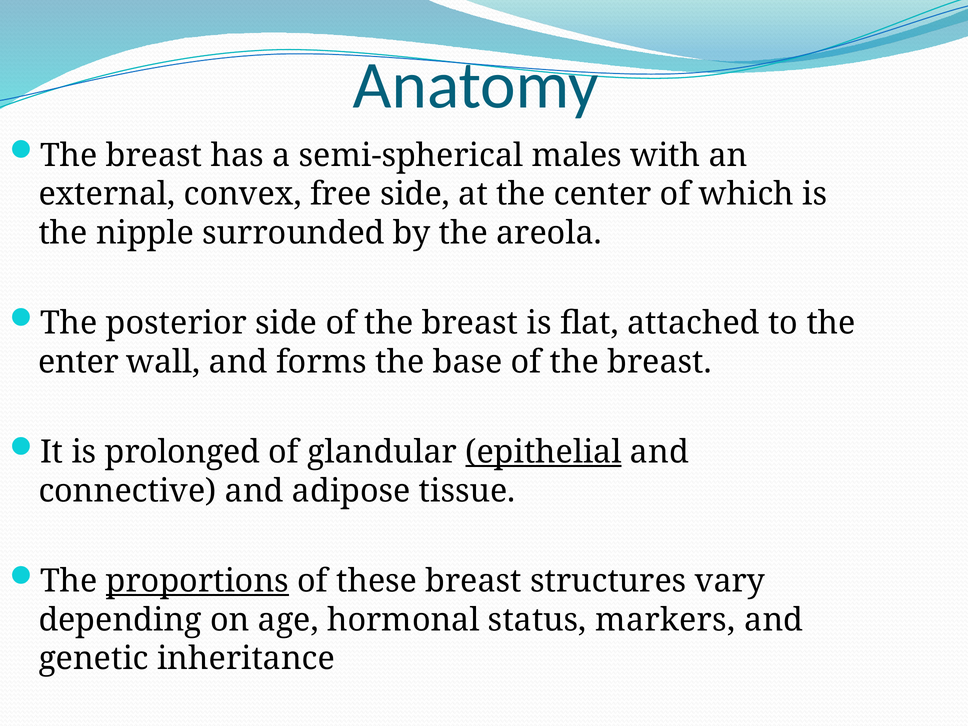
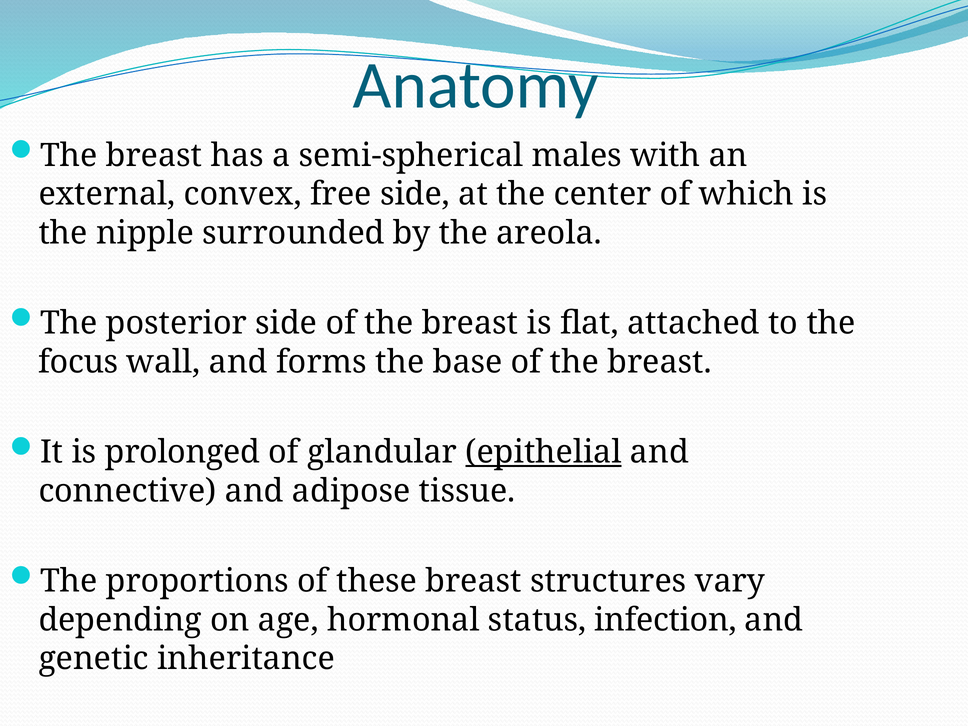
enter: enter -> focus
proportions underline: present -> none
markers: markers -> infection
